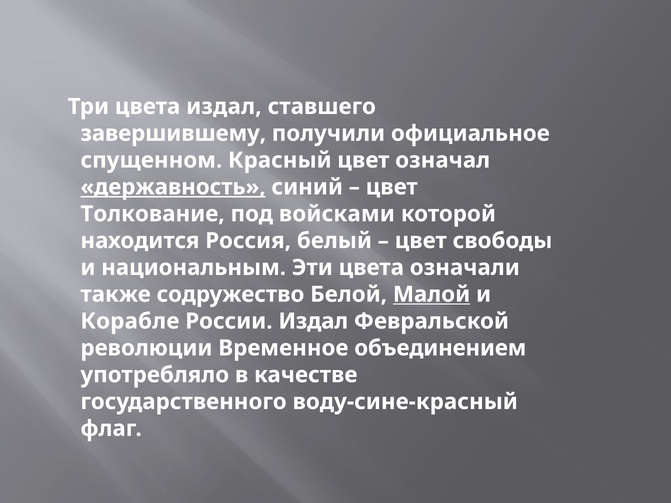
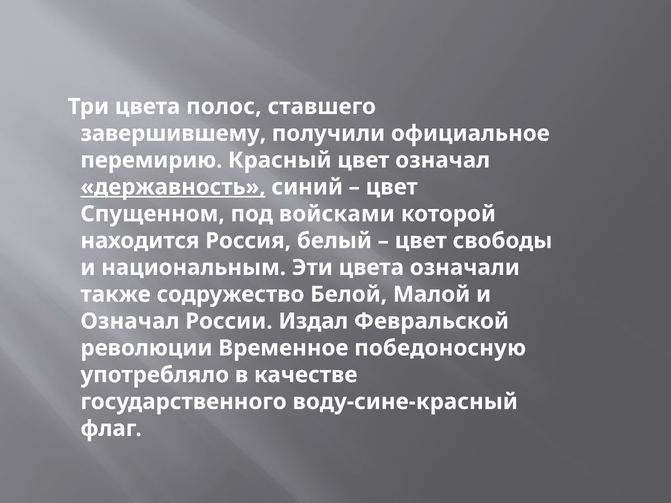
цвета издал: издал -> полос
спущенном: спущенном -> перемирию
Толкование: Толкование -> Спущенном
Малой underline: present -> none
Корабле at (130, 321): Корабле -> Означал
объединением: объединением -> победоносную
